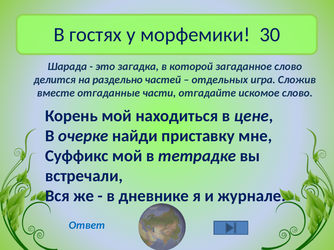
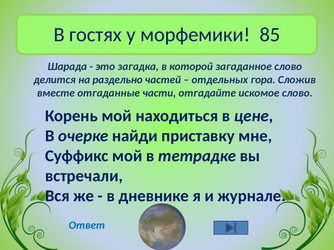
30: 30 -> 85
игра: игра -> гора
